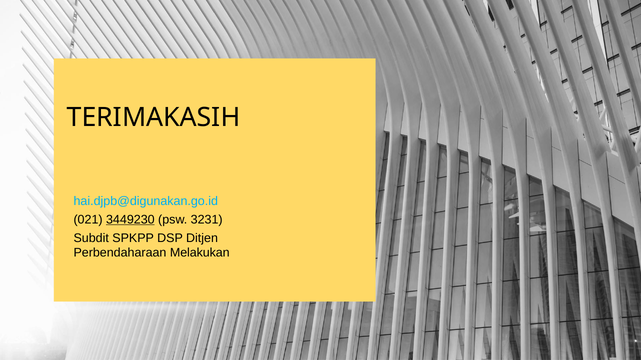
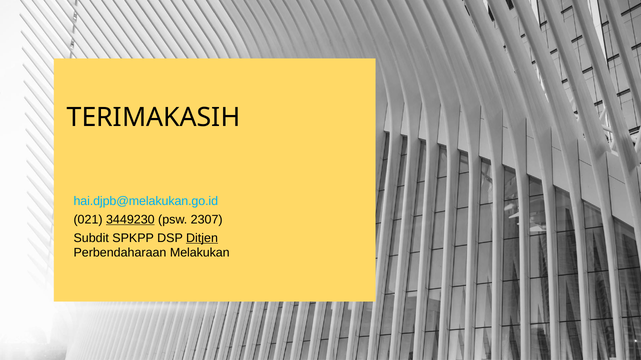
hai.djpb@digunakan.go.id: hai.djpb@digunakan.go.id -> hai.djpb@melakukan.go.id
3231: 3231 -> 2307
Ditjen underline: none -> present
